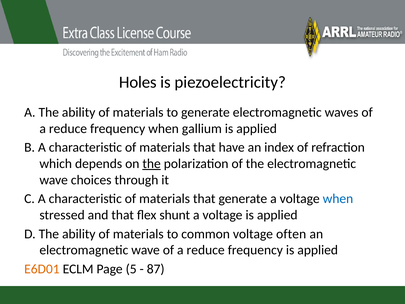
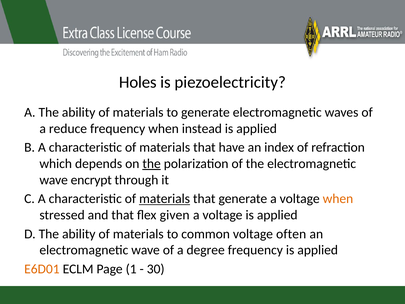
gallium: gallium -> instead
choices: choices -> encrypt
materials at (165, 199) underline: none -> present
when at (338, 199) colour: blue -> orange
shunt: shunt -> given
wave of a reduce: reduce -> degree
5: 5 -> 1
87: 87 -> 30
